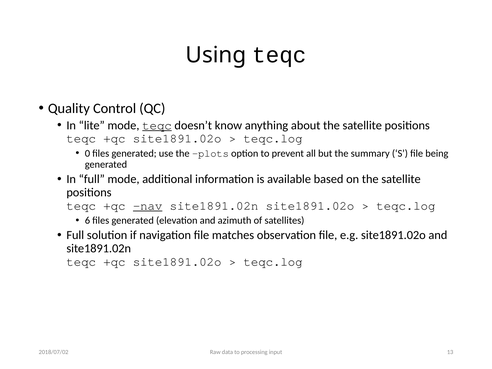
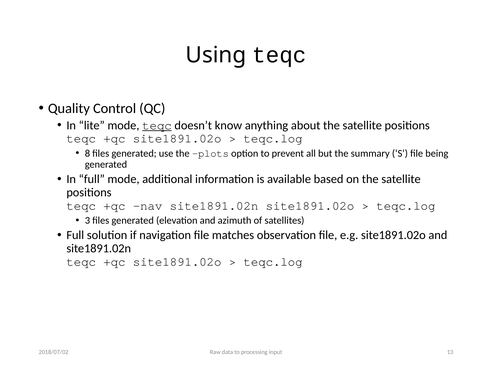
0: 0 -> 8
nav underline: present -> none
6: 6 -> 3
